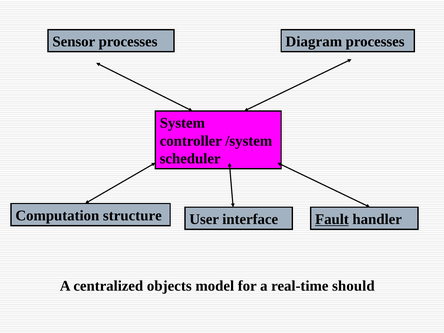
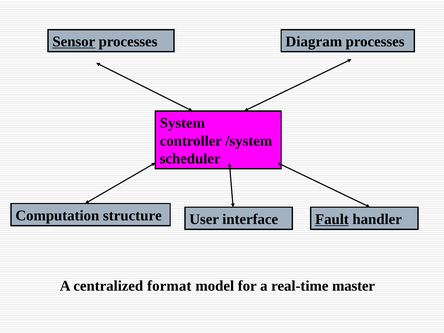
Sensor underline: none -> present
objects: objects -> format
should: should -> master
